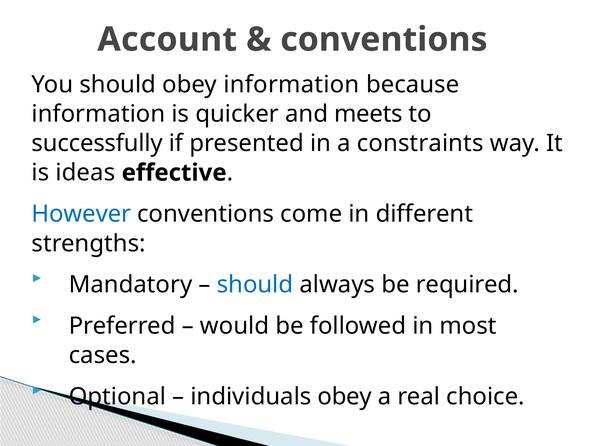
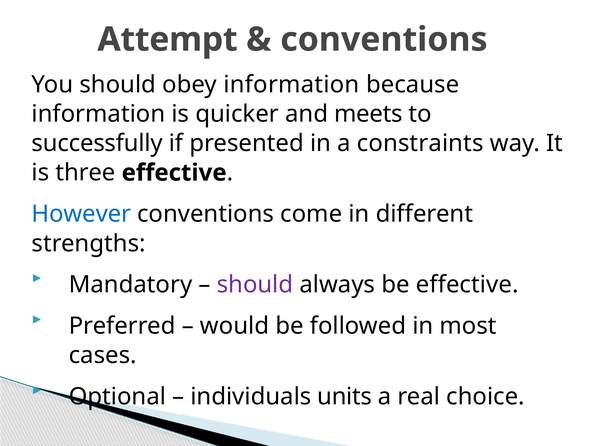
Account: Account -> Attempt
ideas: ideas -> three
should at (255, 285) colour: blue -> purple
be required: required -> effective
individuals obey: obey -> units
